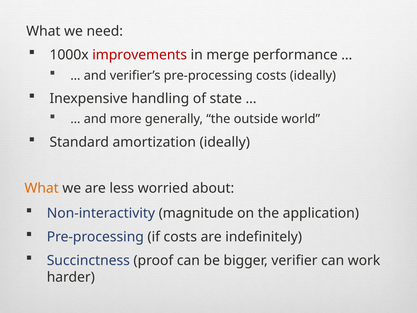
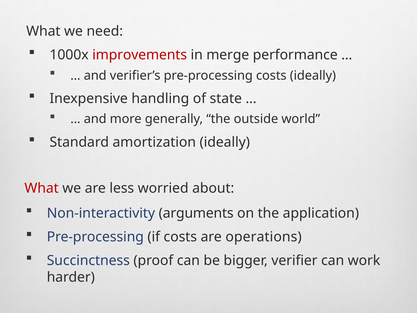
What at (42, 188) colour: orange -> red
magnitude: magnitude -> arguments
indefinitely: indefinitely -> operations
